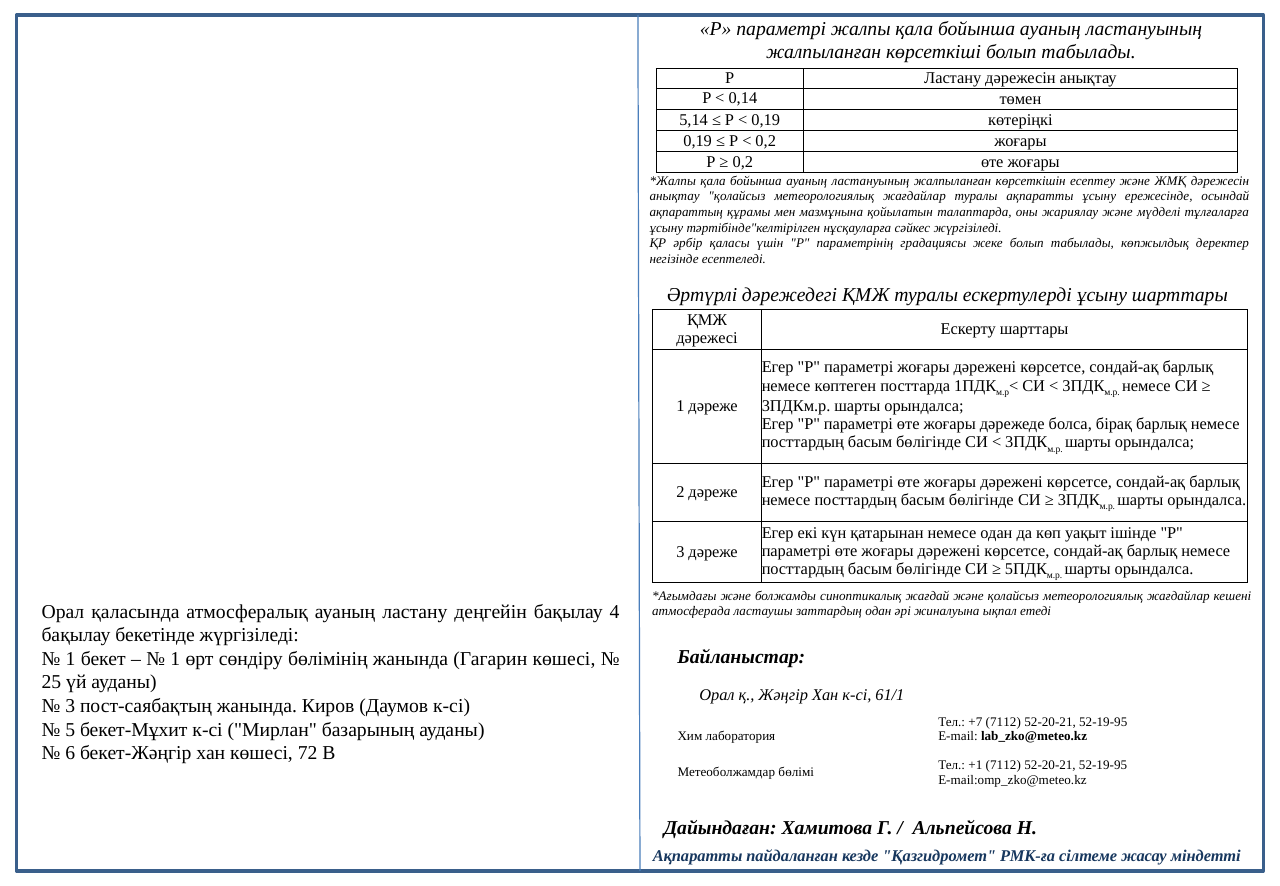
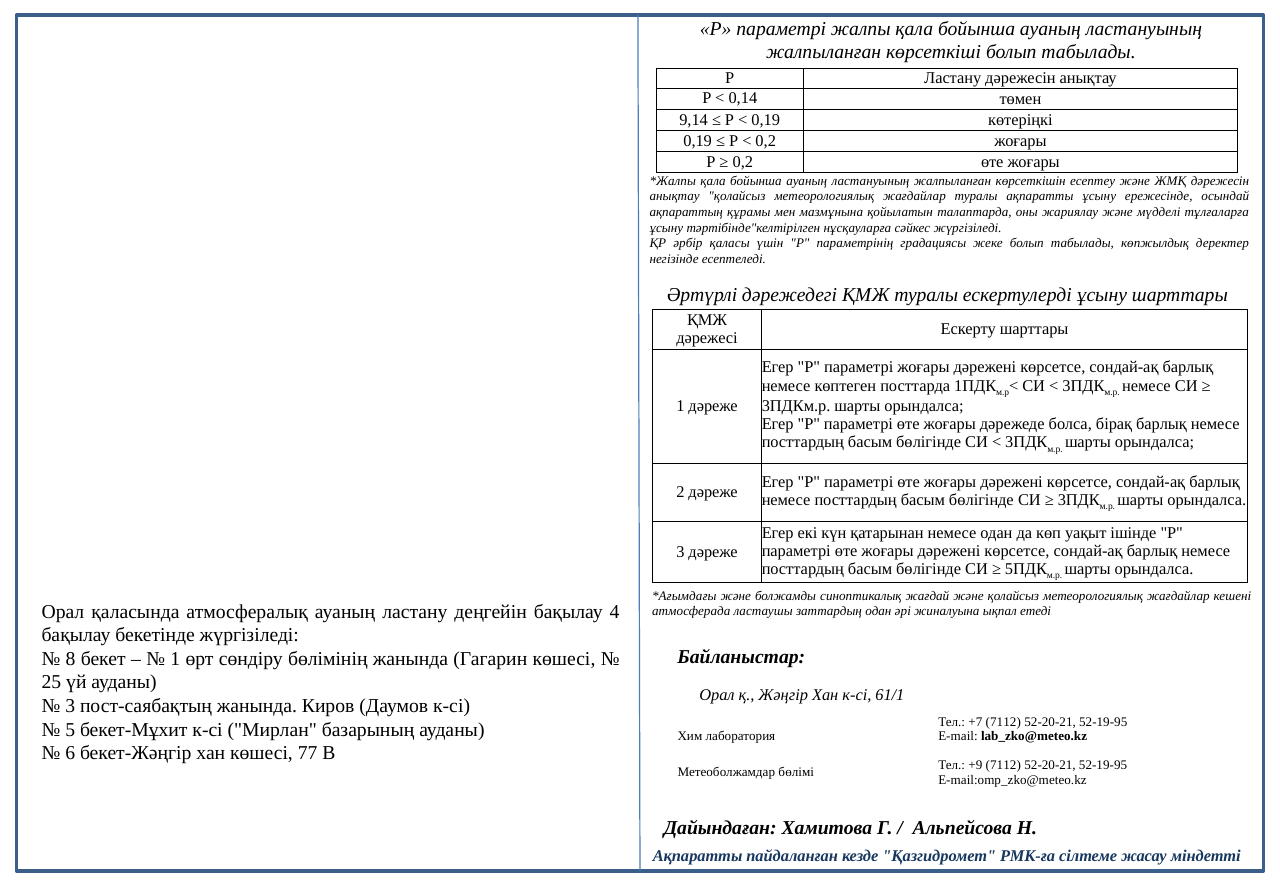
5,14: 5,14 -> 9,14
1 at (71, 659): 1 -> 8
72: 72 -> 77
+1: +1 -> +9
